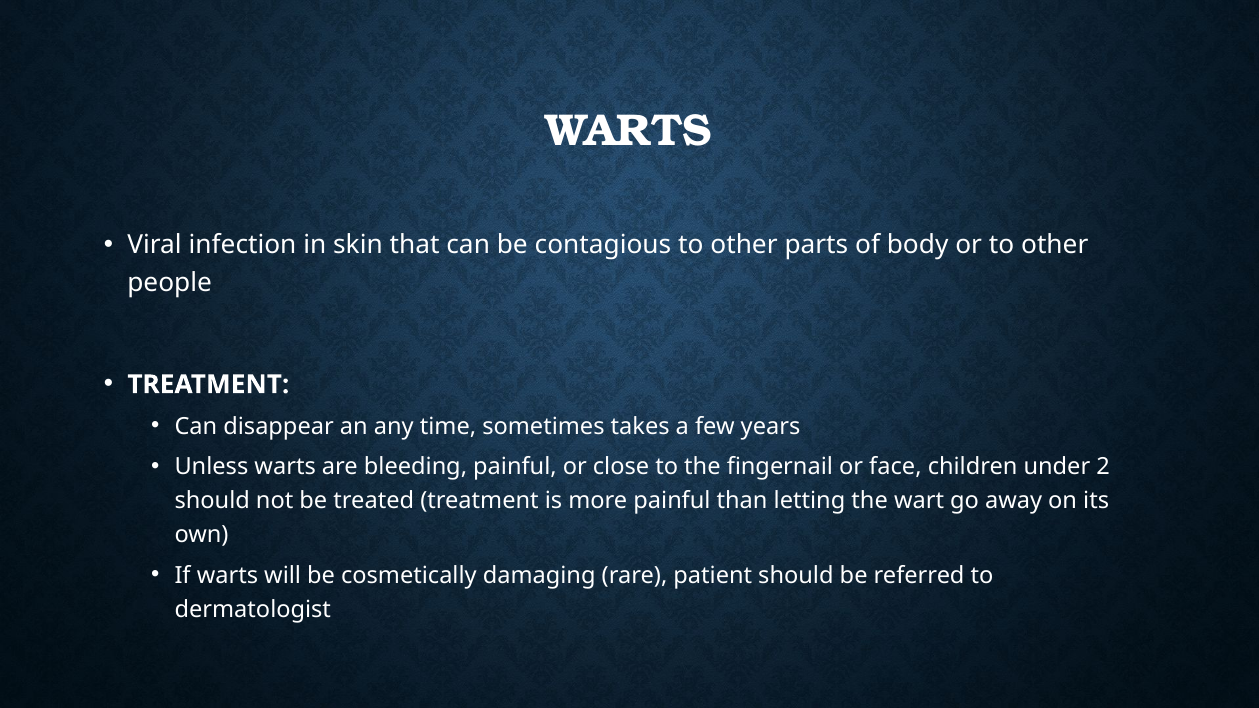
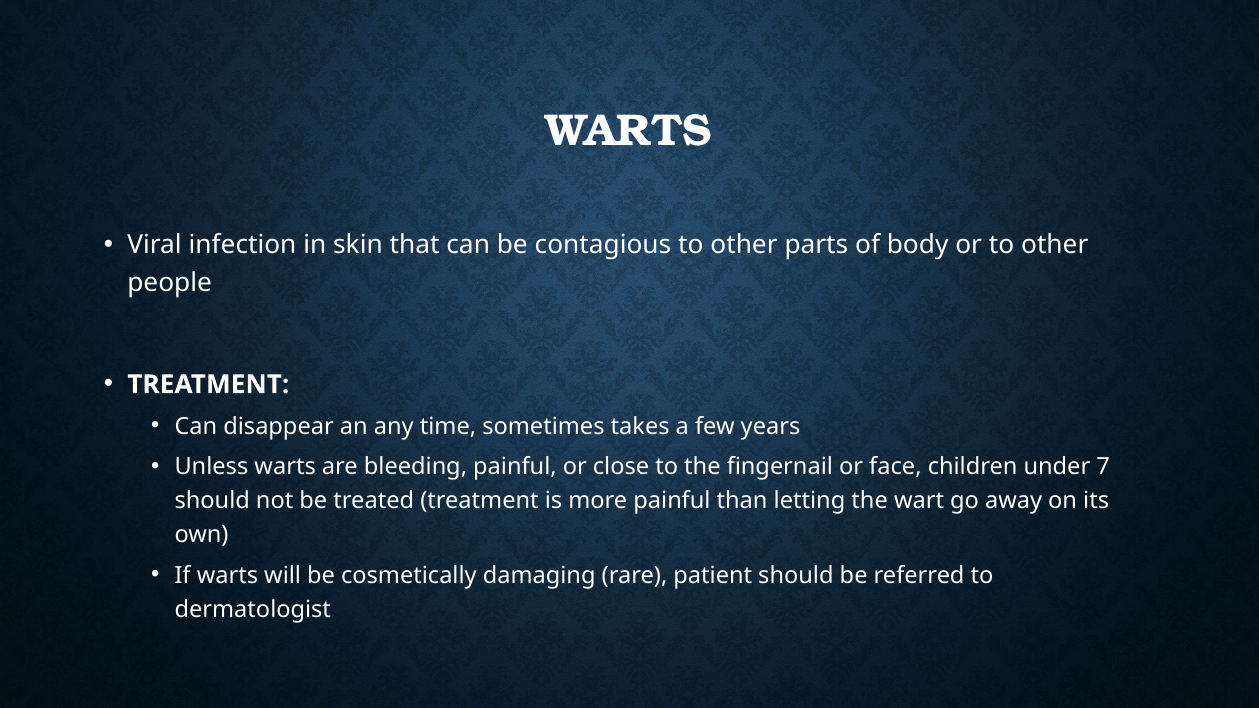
2: 2 -> 7
